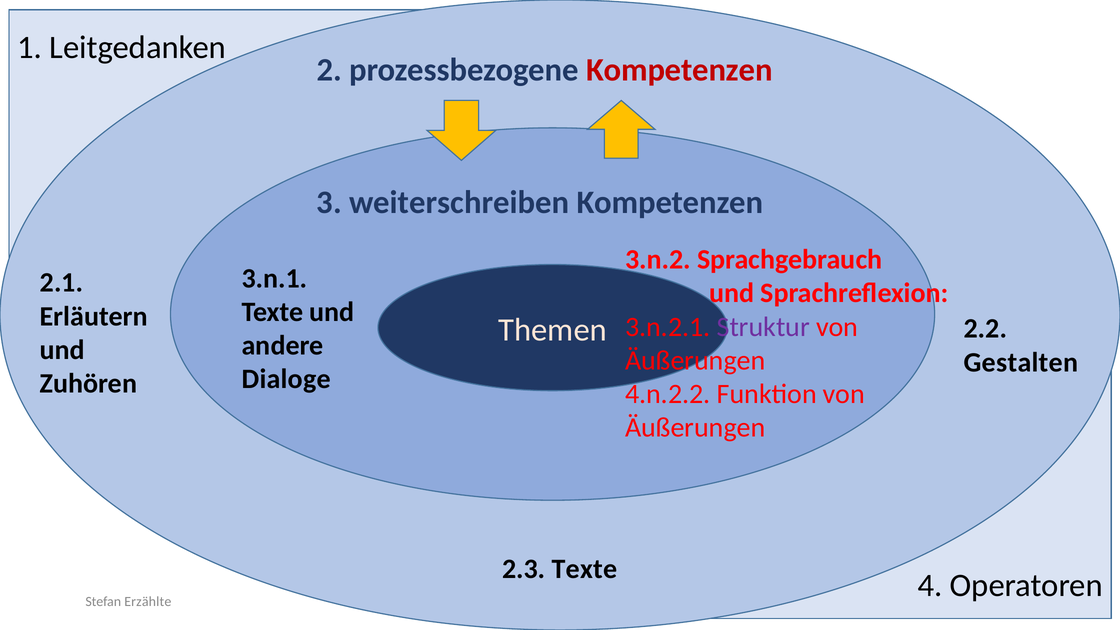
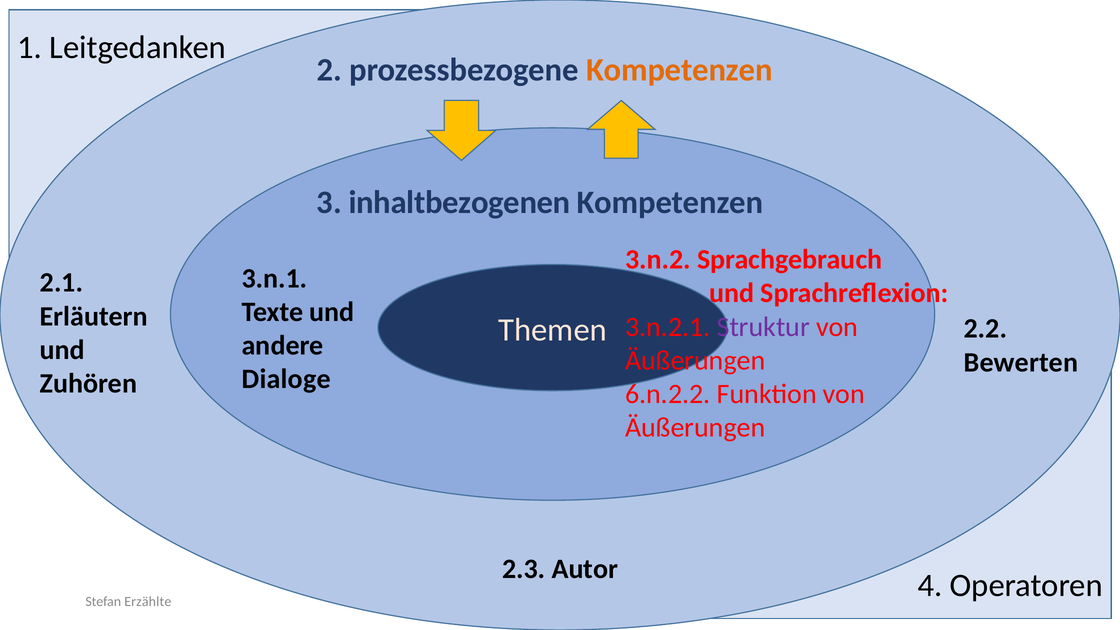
Kompetenzen at (679, 70) colour: red -> orange
weiterschreiben: weiterschreiben -> inhaltbezogenen
Gestalten: Gestalten -> Bewerten
4.n.2.2: 4.n.2.2 -> 6.n.2.2
2.3 Texte: Texte -> Autor
